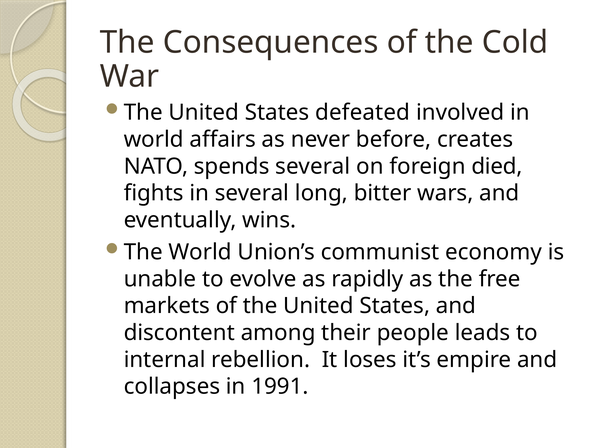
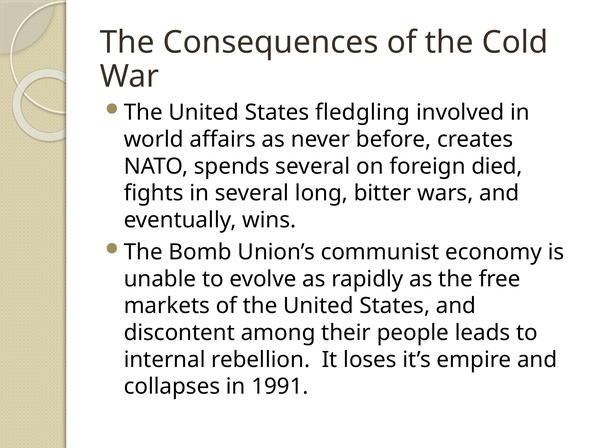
defeated: defeated -> fledgling
The World: World -> Bomb
